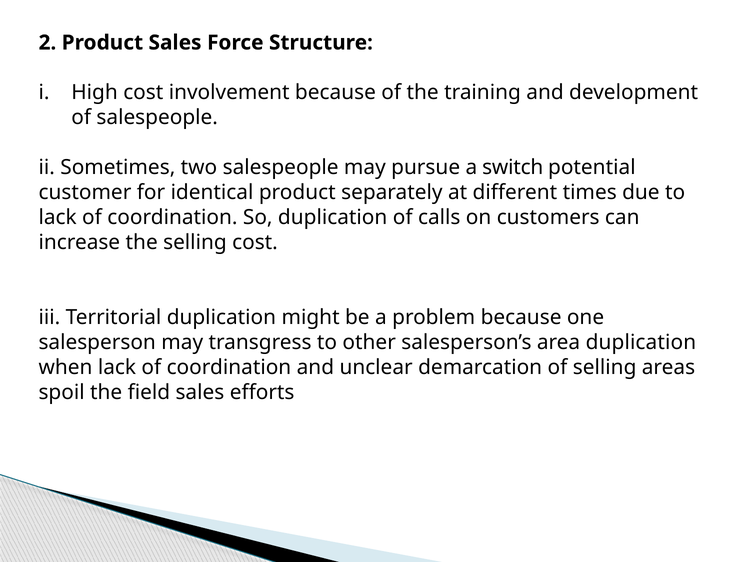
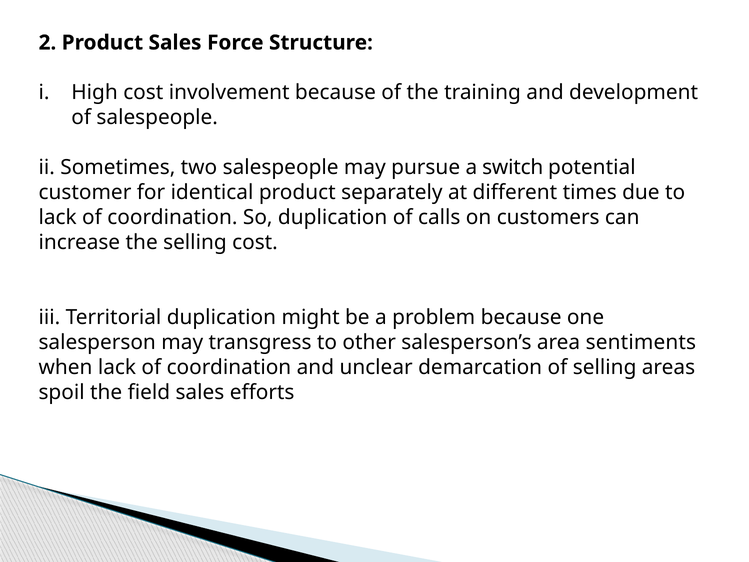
area duplication: duplication -> sentiments
